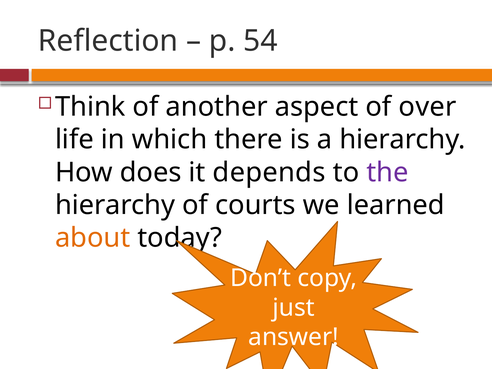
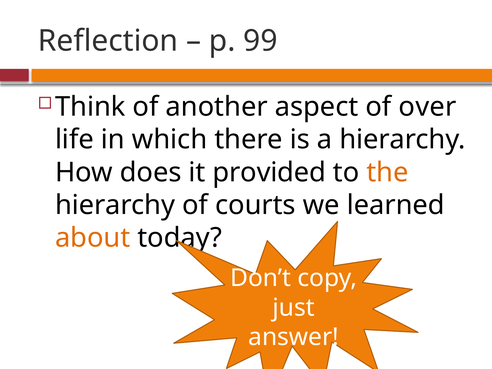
54: 54 -> 99
depends: depends -> provided
the colour: purple -> orange
